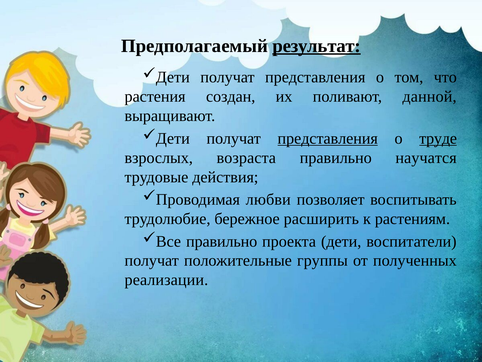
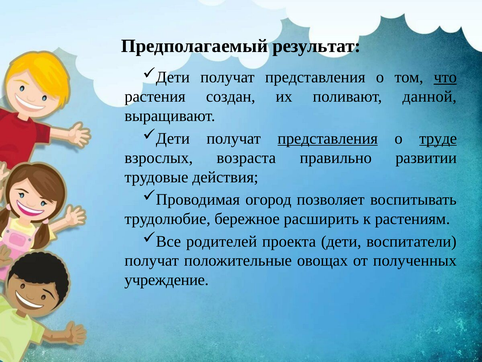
результат underline: present -> none
что underline: none -> present
научатся: научатся -> развитии
любви: любви -> огород
правильно at (222, 241): правильно -> родителей
группы: группы -> овощах
реализации: реализации -> учреждение
